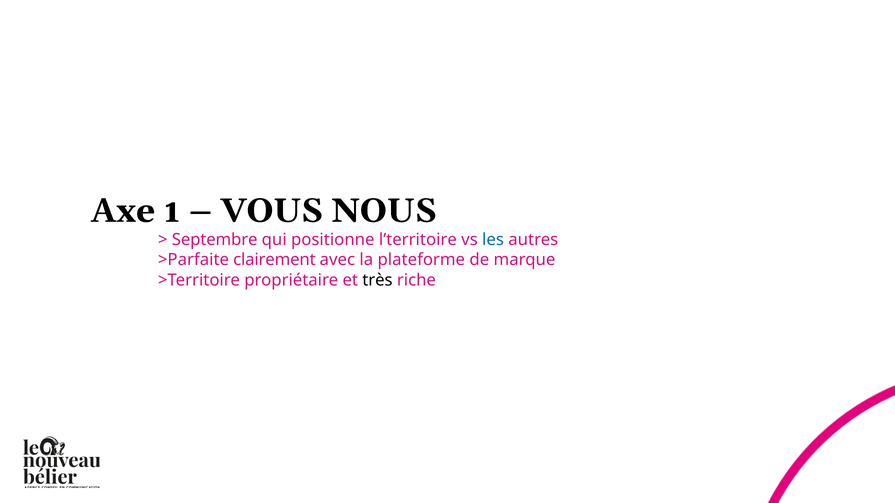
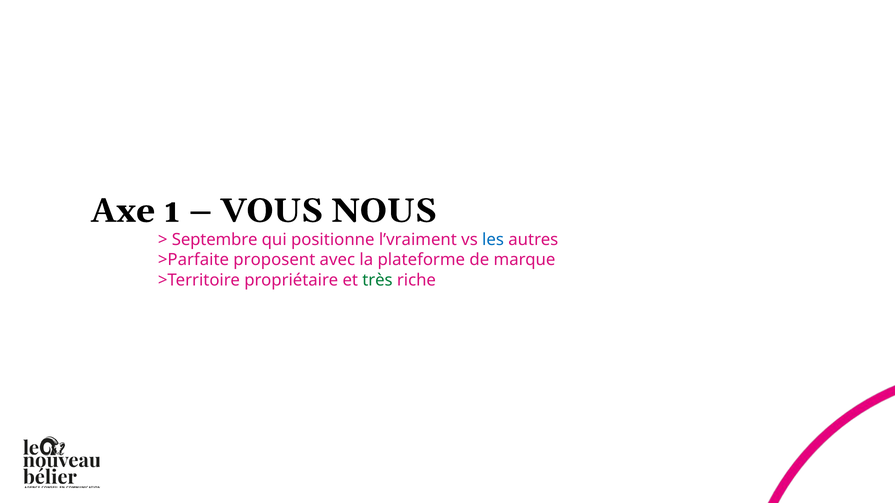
l’territoire: l’territoire -> l’vraiment
clairement: clairement -> proposent
très colour: black -> green
